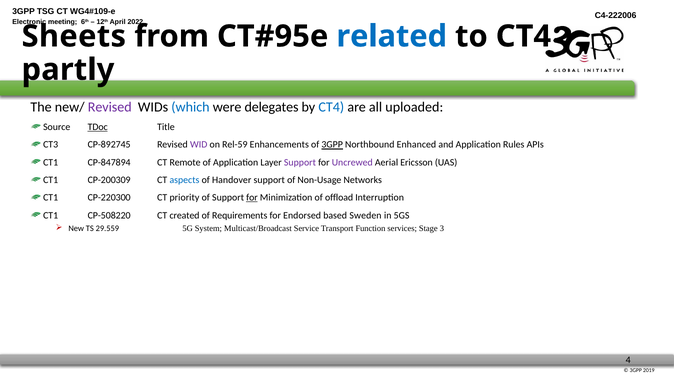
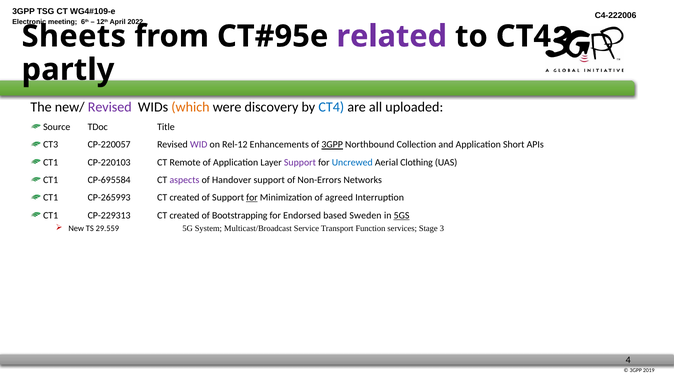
related colour: blue -> purple
which colour: blue -> orange
delegates: delegates -> discovery
TDoc underline: present -> none
CP-892745: CP-892745 -> CP-220057
Rel-59: Rel-59 -> Rel-12
Enhanced: Enhanced -> Collection
Rules: Rules -> Short
CP-847894: CP-847894 -> CP-220103
Uncrewed colour: purple -> blue
Ericsson: Ericsson -> Clothing
CP-200309: CP-200309 -> CP-695584
aspects colour: blue -> purple
Non-Usage: Non-Usage -> Non-Errors
CP-220300: CP-220300 -> CP-265993
priority at (184, 198): priority -> created
offload: offload -> agreed
CP-508220: CP-508220 -> CP-229313
Requirements: Requirements -> Bootstrapping
5GS underline: none -> present
